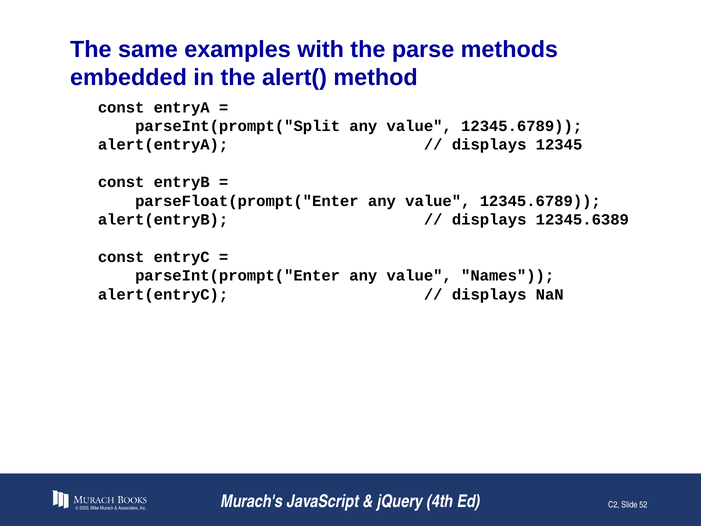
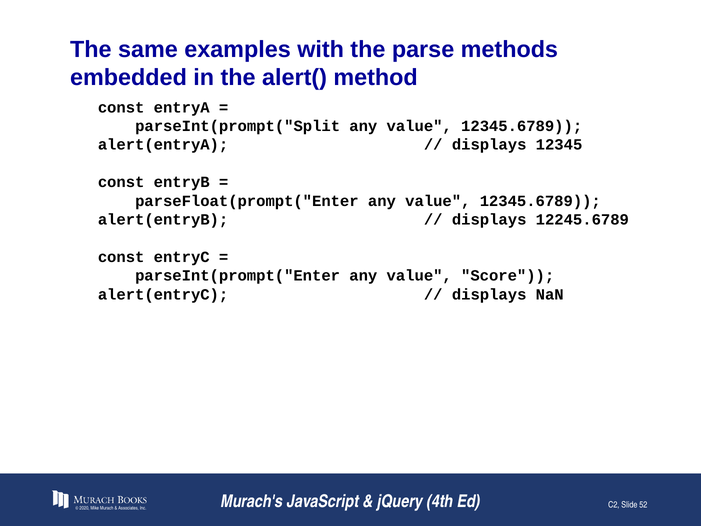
12345.6389: 12345.6389 -> 12245.6789
Names: Names -> Score
